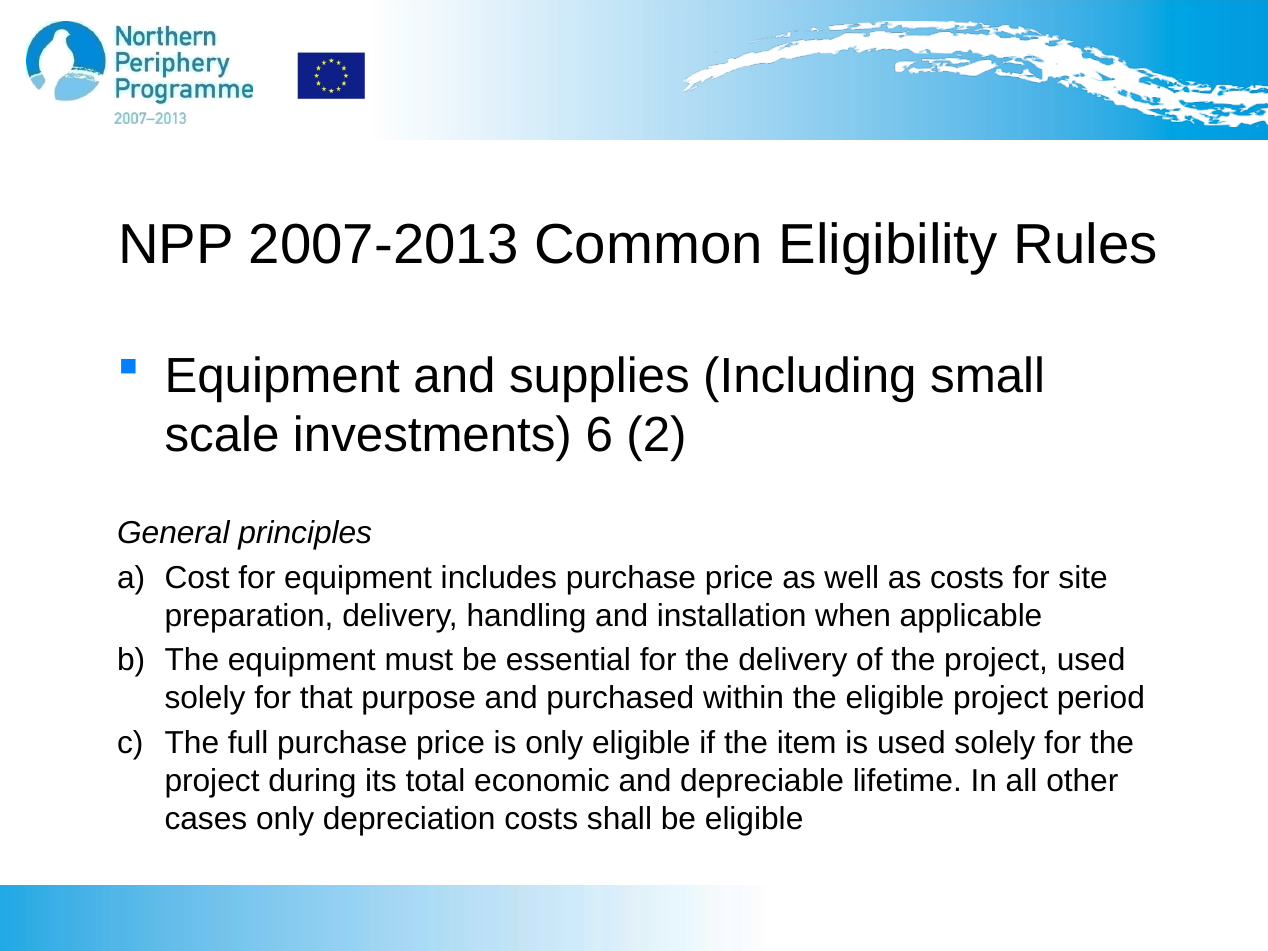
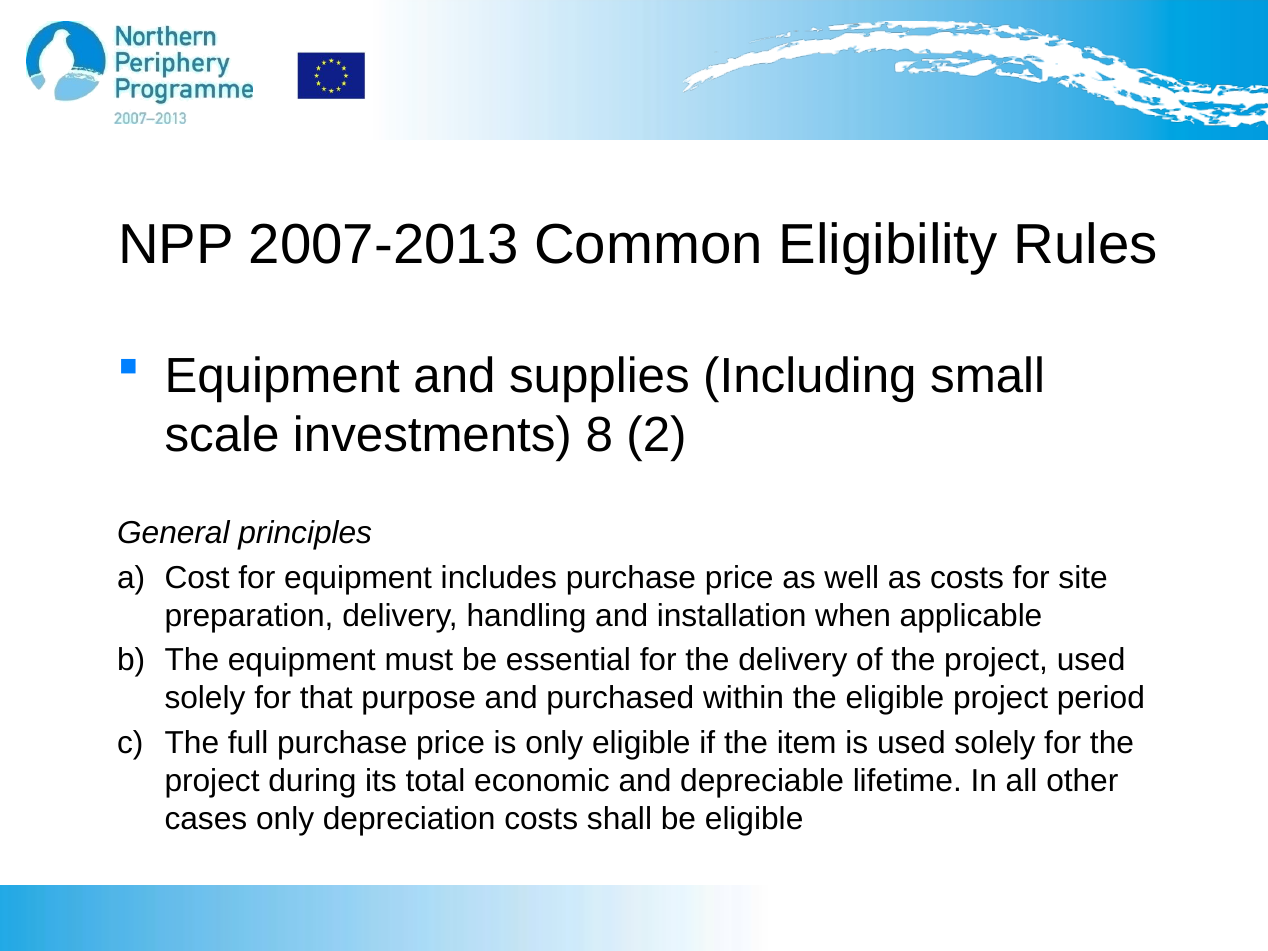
6: 6 -> 8
